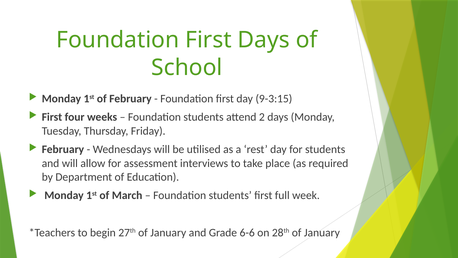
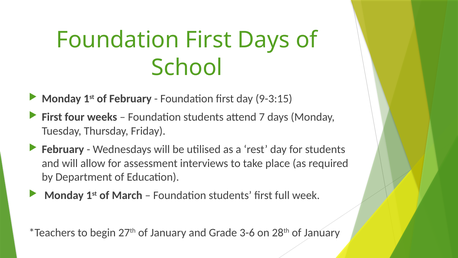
2: 2 -> 7
6-6: 6-6 -> 3-6
